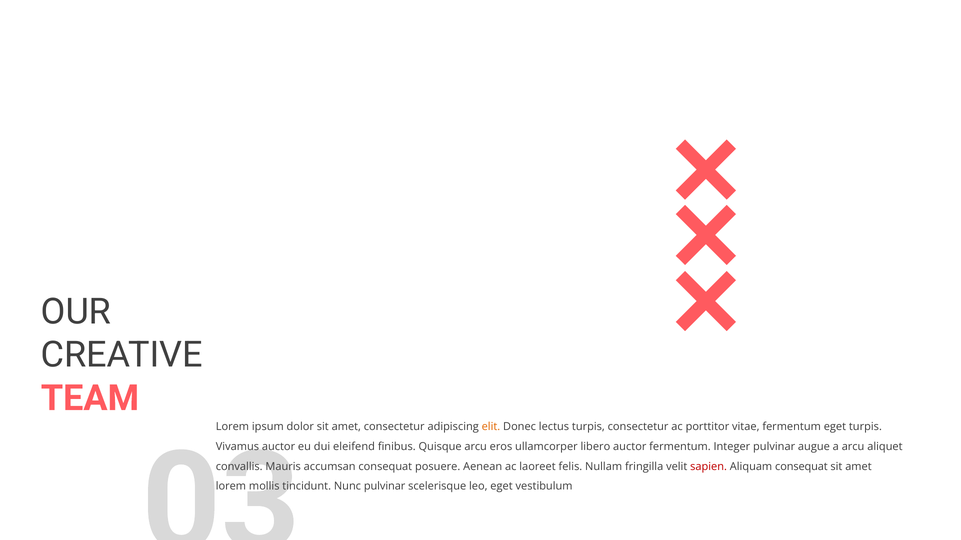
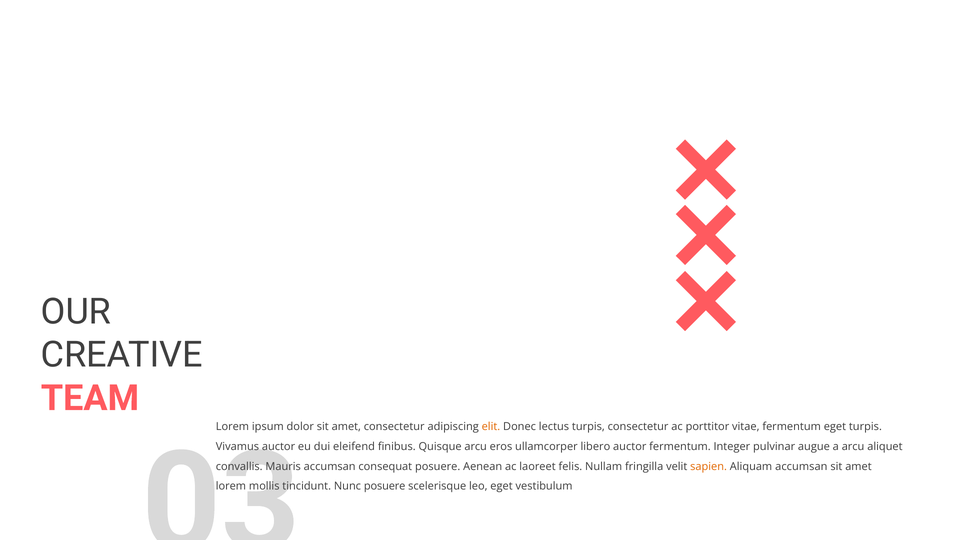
sapien colour: red -> orange
Aliquam consequat: consequat -> accumsan
Nunc pulvinar: pulvinar -> posuere
